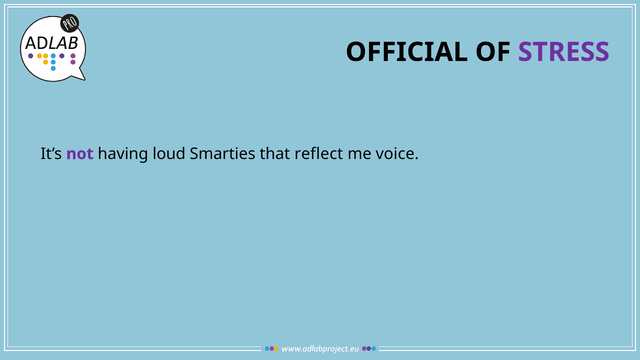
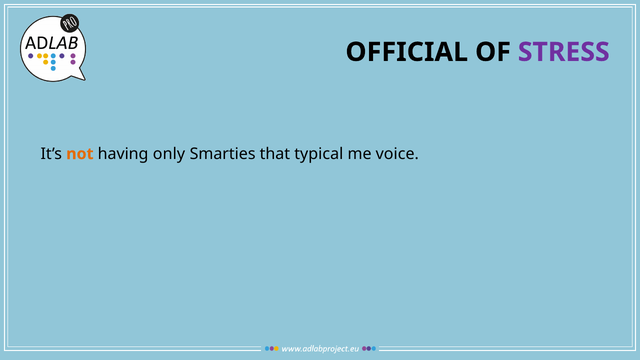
not colour: purple -> orange
loud: loud -> only
reflect: reflect -> typical
